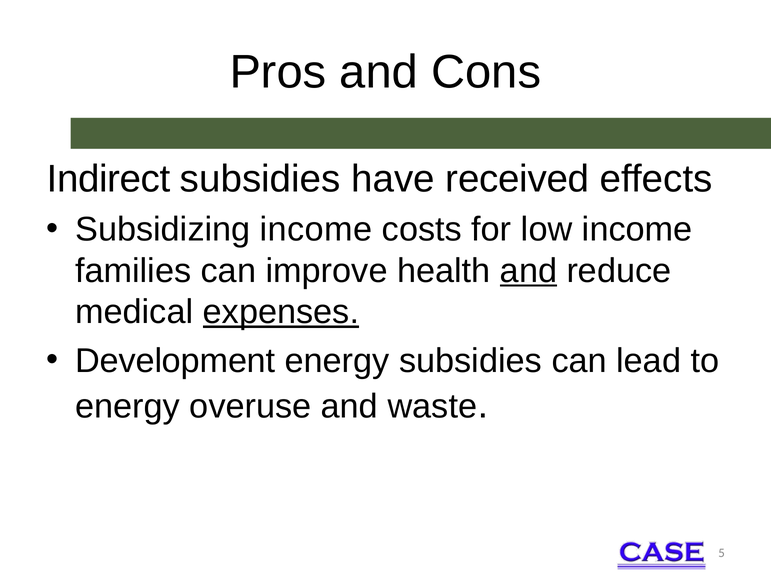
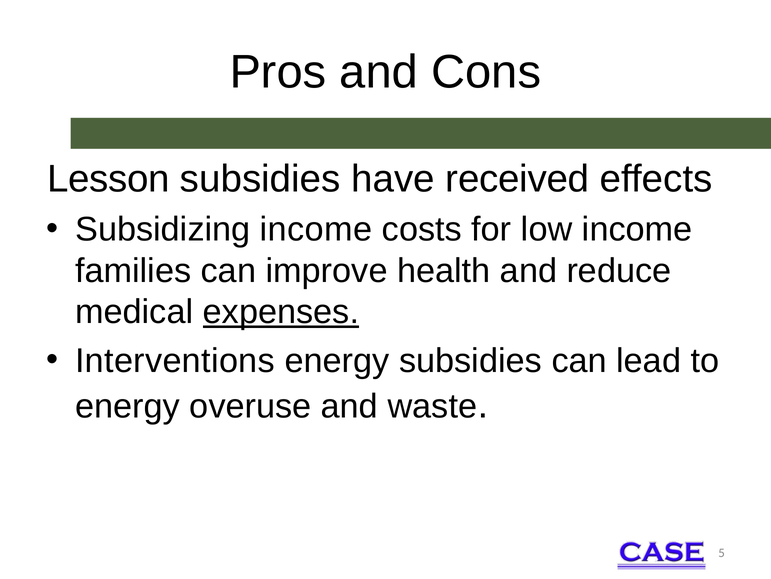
Indirect: Indirect -> Lesson
and at (529, 270) underline: present -> none
Development: Development -> Interventions
